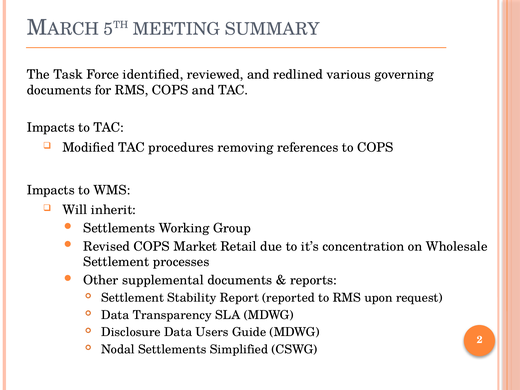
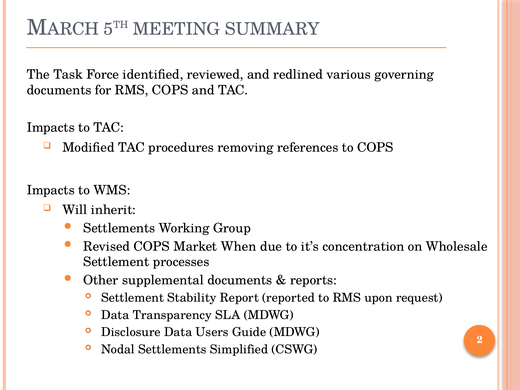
Retail: Retail -> When
